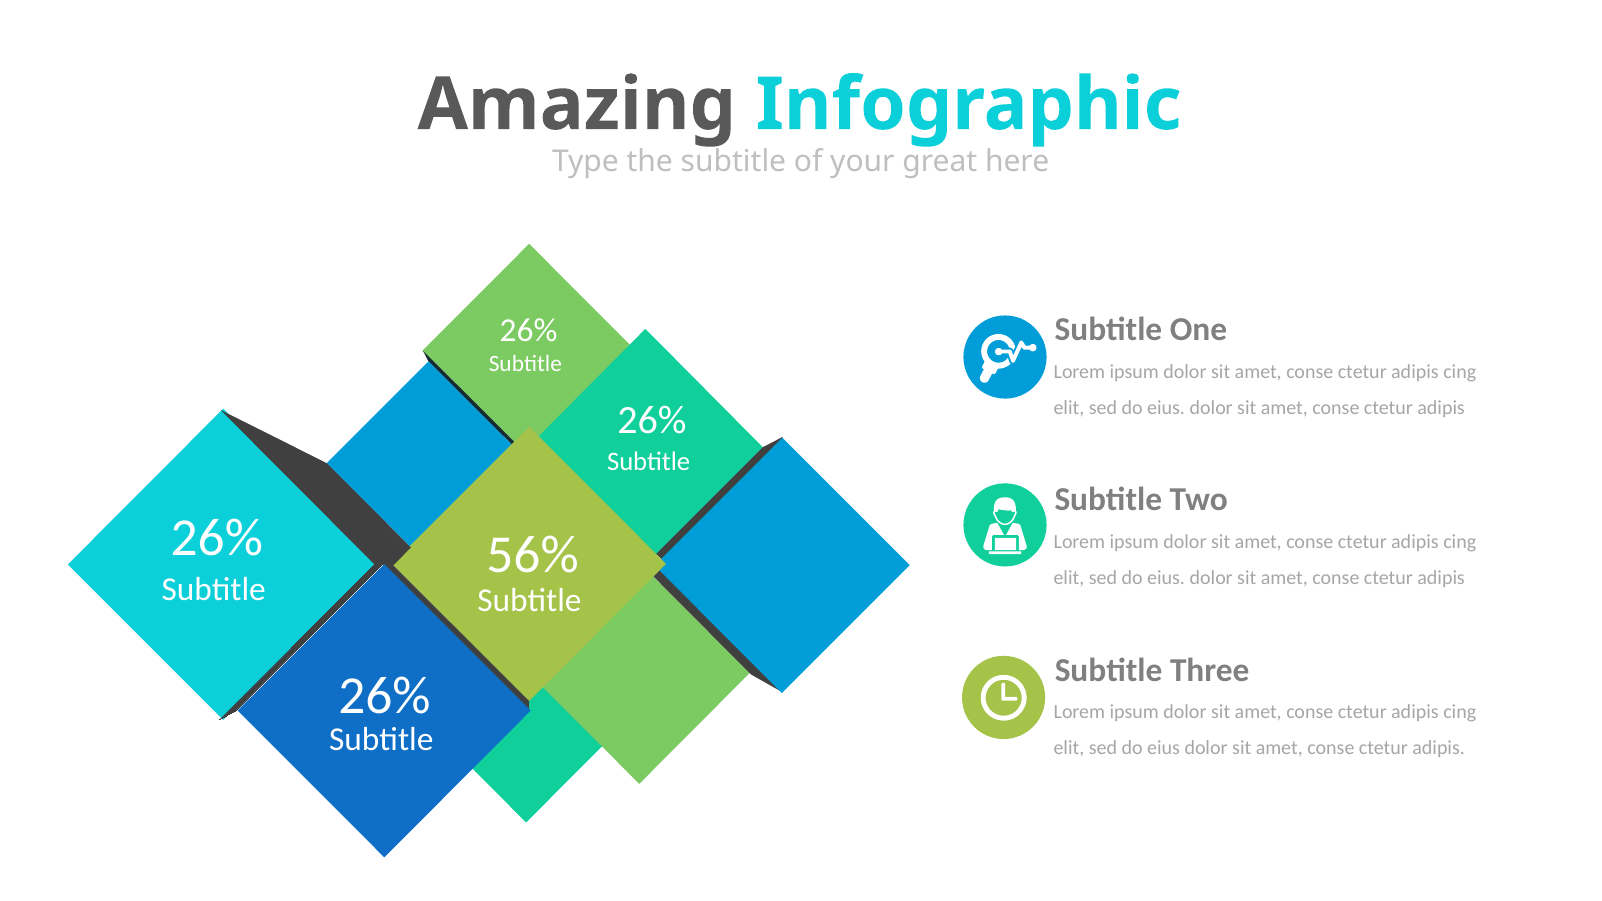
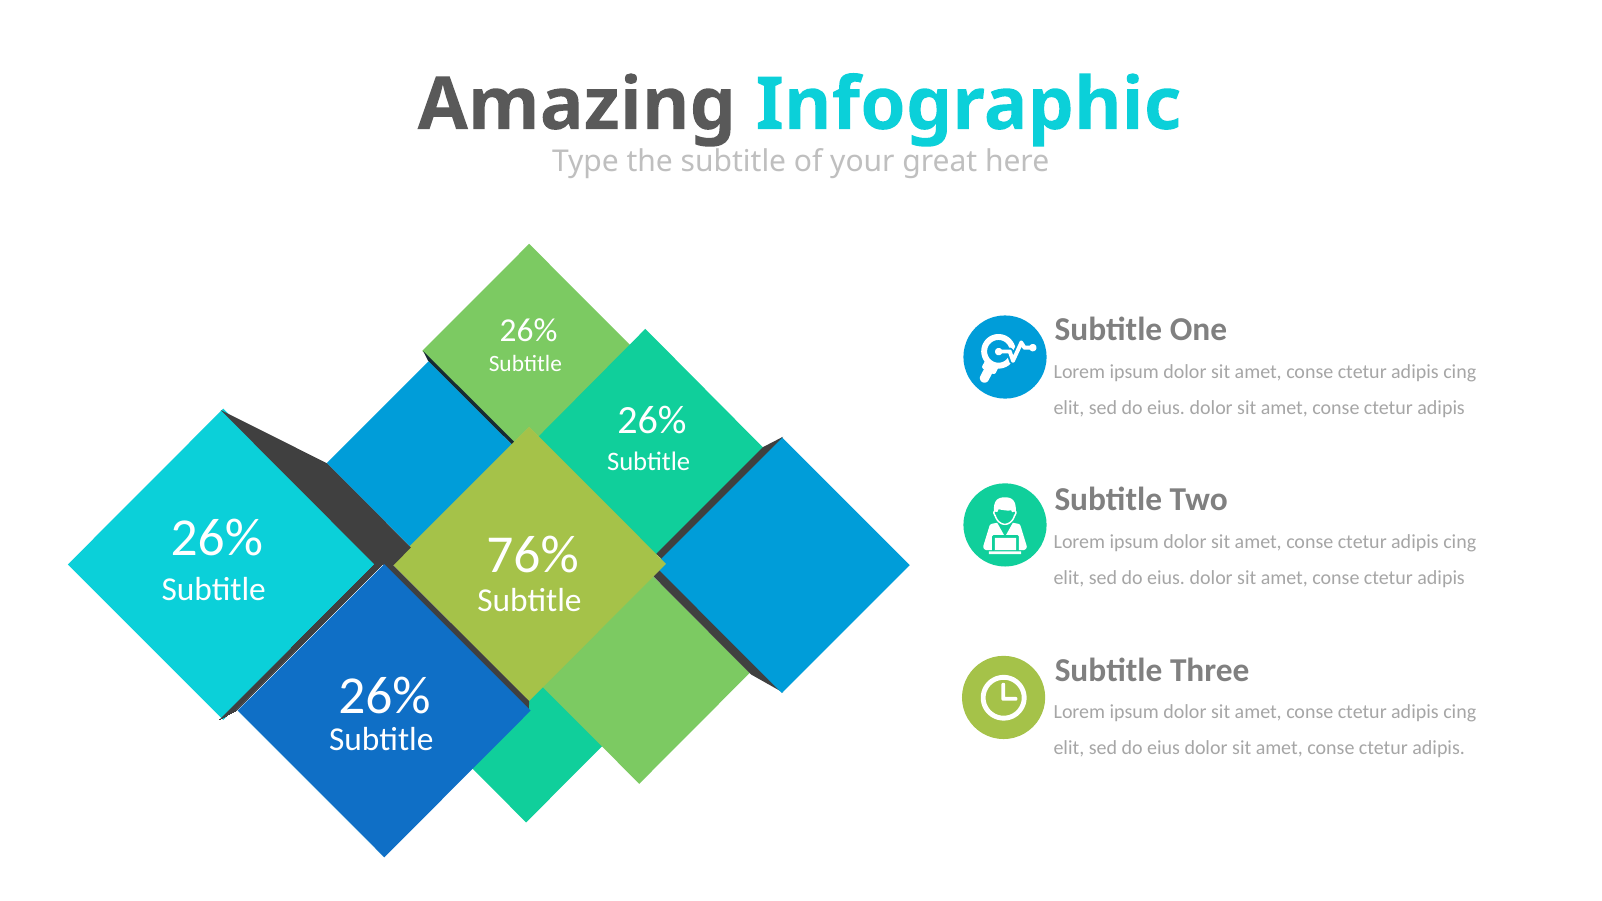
56%: 56% -> 76%
